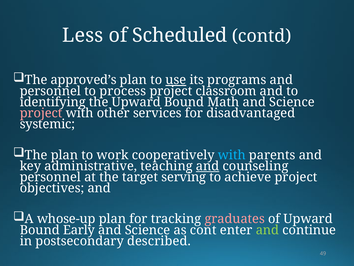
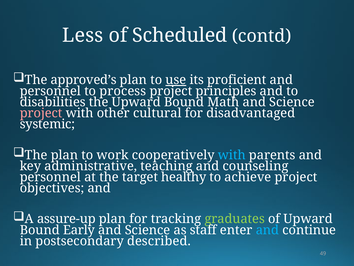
programs: programs -> proficient
classroom: classroom -> principles
identifying: identifying -> disabilities
services: services -> cultural
and at (208, 166) underline: present -> none
serving: serving -> healthy
whose-up: whose-up -> assure-up
graduates colour: pink -> light green
cont: cont -> staff
and at (267, 230) colour: light green -> light blue
